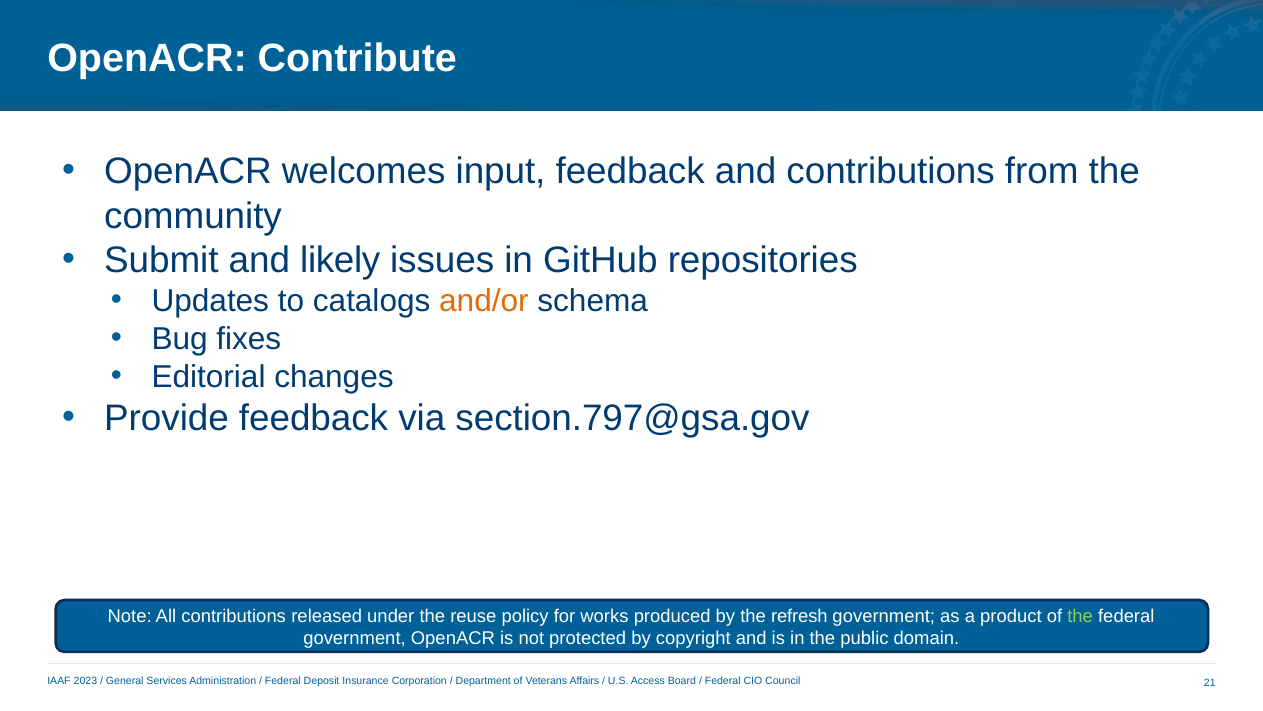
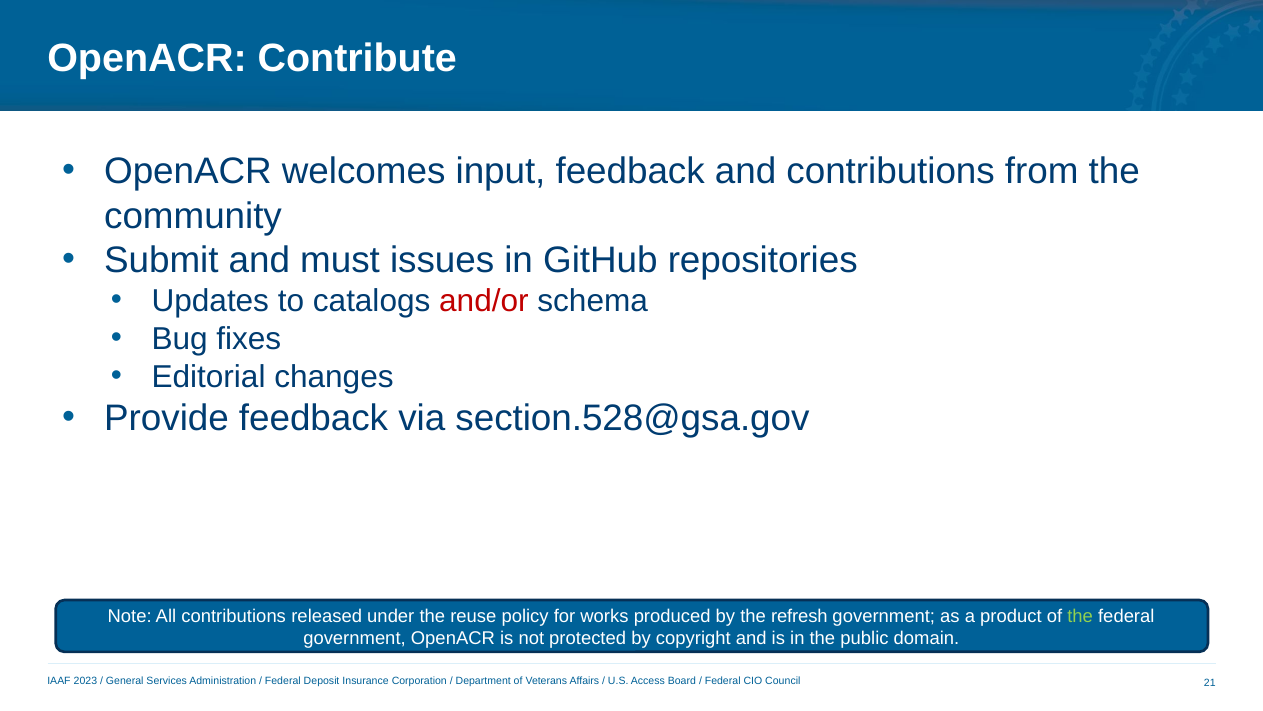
likely: likely -> must
and/or colour: orange -> red
section.797@gsa.gov: section.797@gsa.gov -> section.528@gsa.gov
